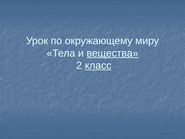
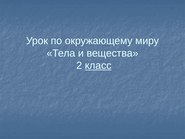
вещества underline: present -> none
